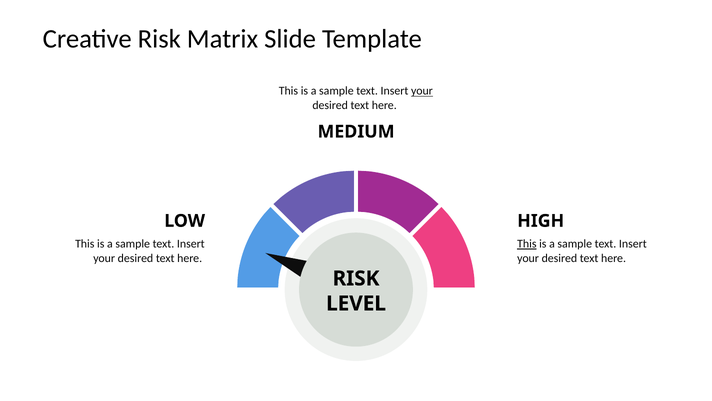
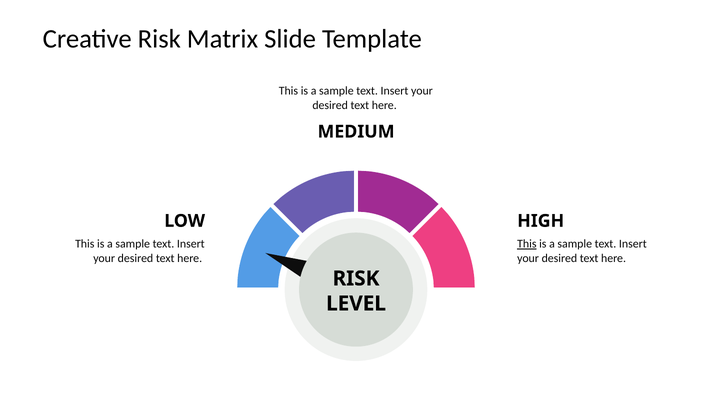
your at (422, 91) underline: present -> none
